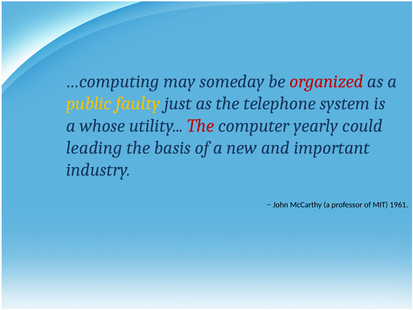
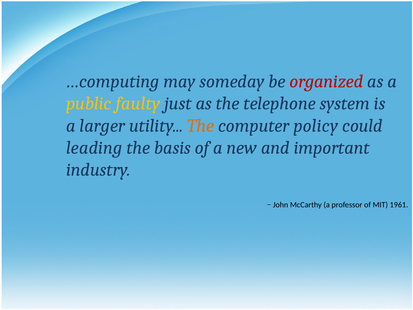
whose: whose -> larger
The at (201, 126) colour: red -> orange
yearly: yearly -> policy
